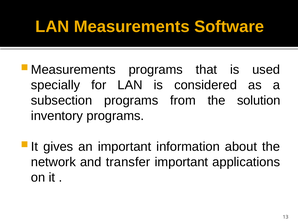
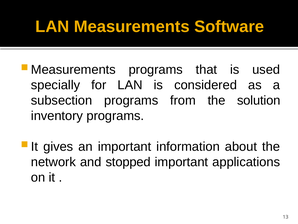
transfer: transfer -> stopped
